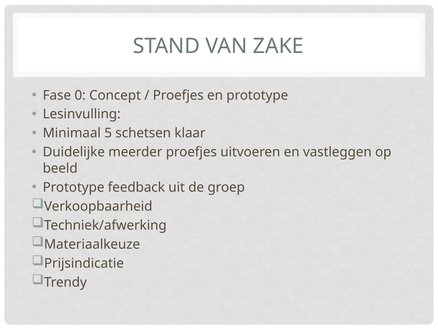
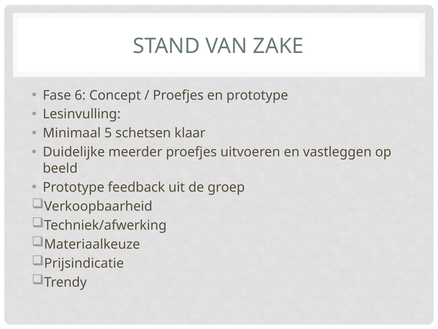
0: 0 -> 6
